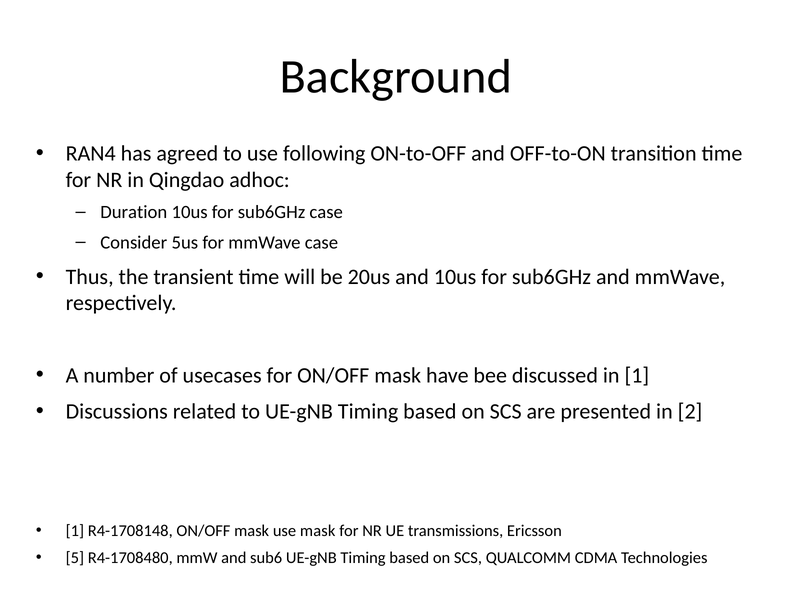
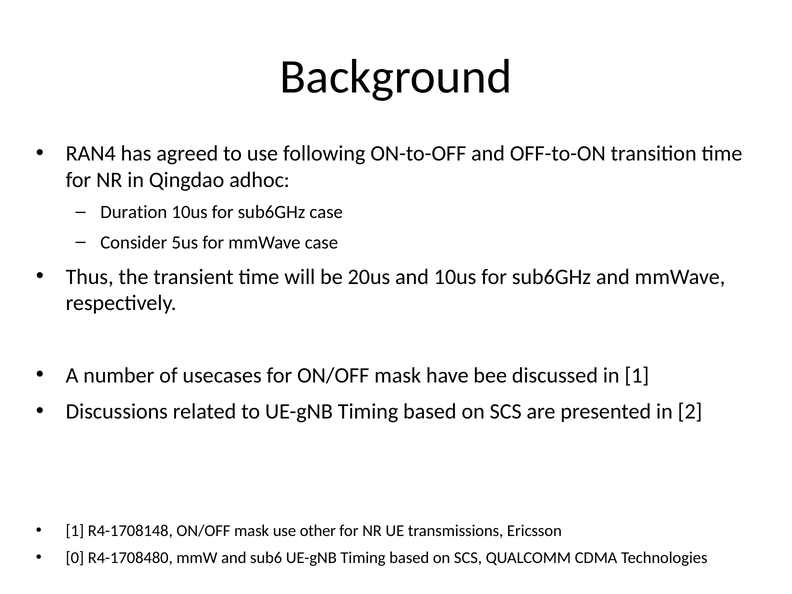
use mask: mask -> other
5: 5 -> 0
